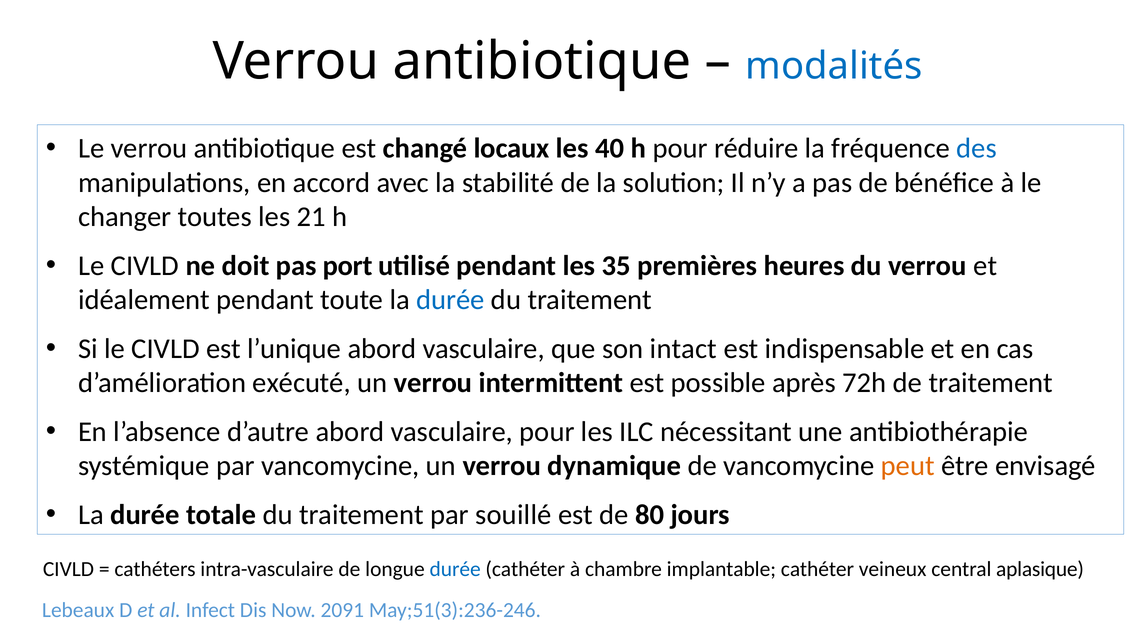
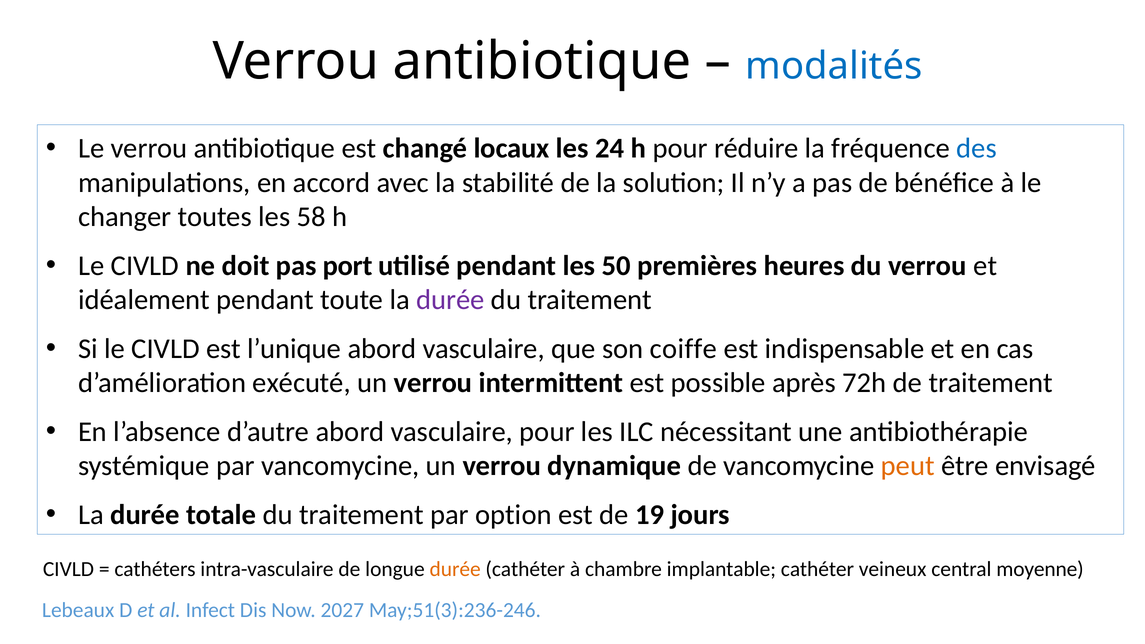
40: 40 -> 24
21: 21 -> 58
35: 35 -> 50
durée at (450, 300) colour: blue -> purple
intact: intact -> coiffe
souillé: souillé -> option
80: 80 -> 19
durée at (455, 569) colour: blue -> orange
aplasique: aplasique -> moyenne
2091: 2091 -> 2027
